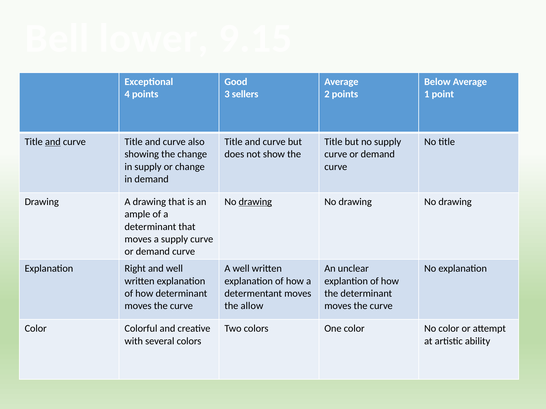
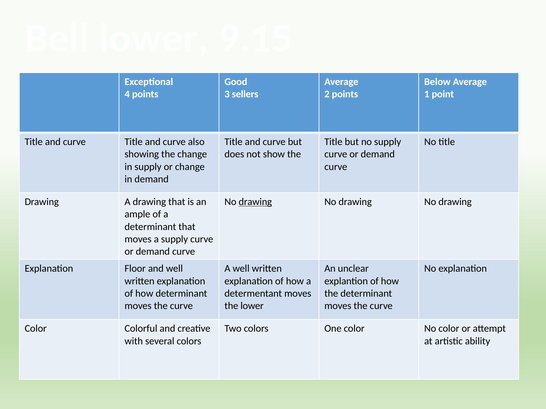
and at (53, 142) underline: present -> none
Right: Right -> Floor
the allow: allow -> lower
